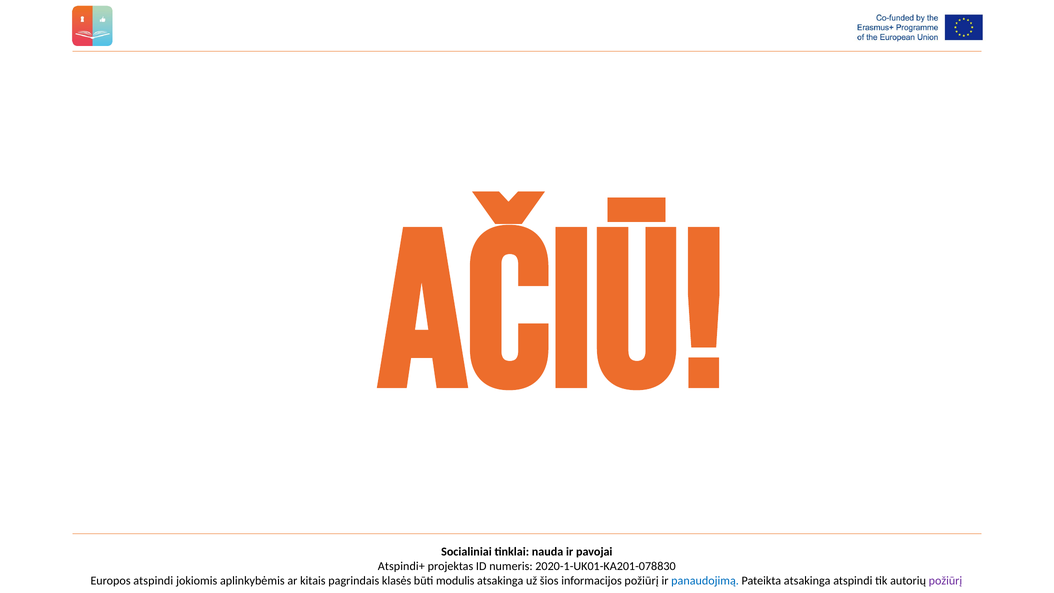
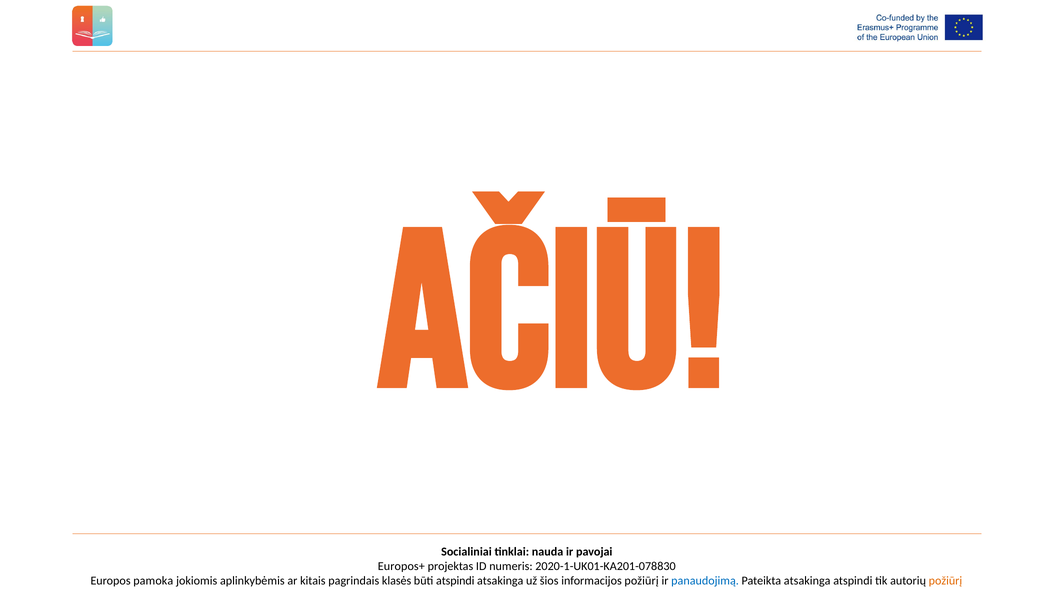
Atspindi+: Atspindi+ -> Europos+
Europos atspindi: atspindi -> pamoka
būti modulis: modulis -> atspindi
požiūrį at (945, 581) colour: purple -> orange
